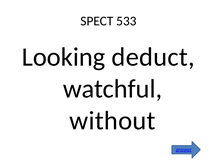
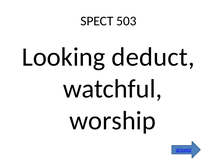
533: 533 -> 503
without: without -> worship
